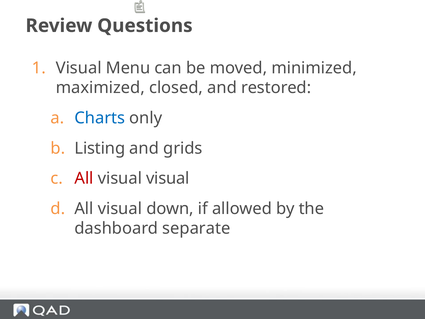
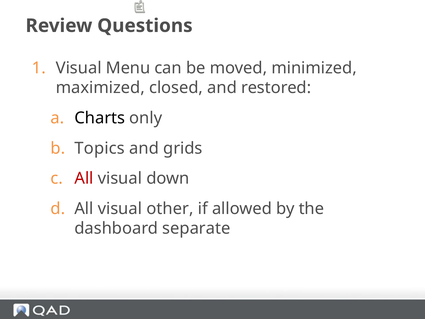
Charts colour: blue -> black
Listing: Listing -> Topics
visual visual: visual -> down
down: down -> other
